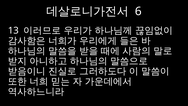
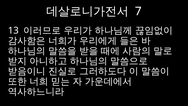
6: 6 -> 7
